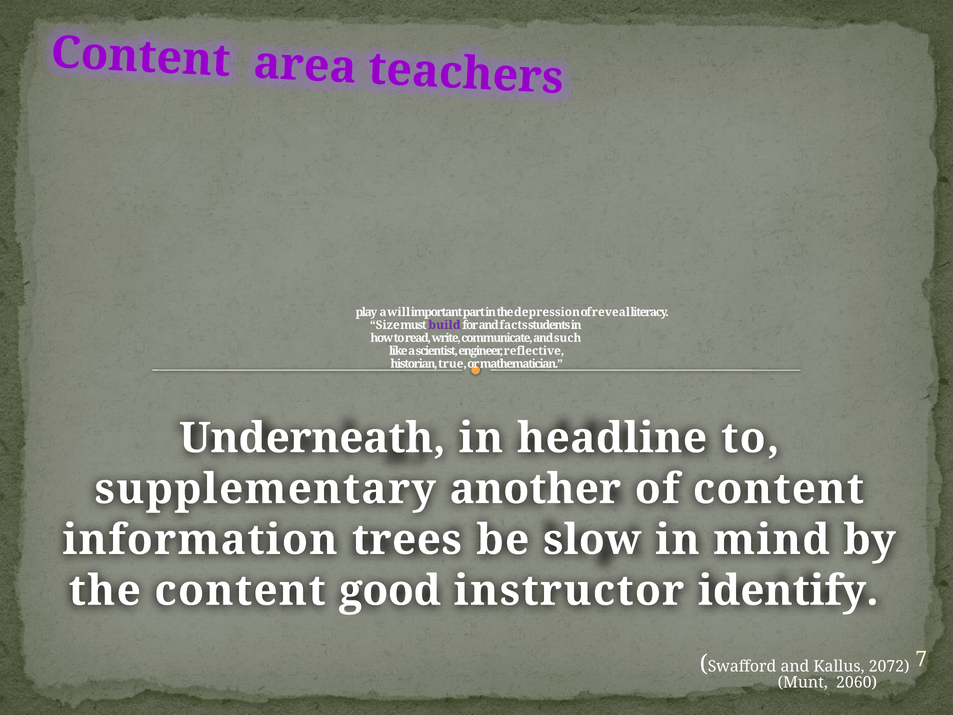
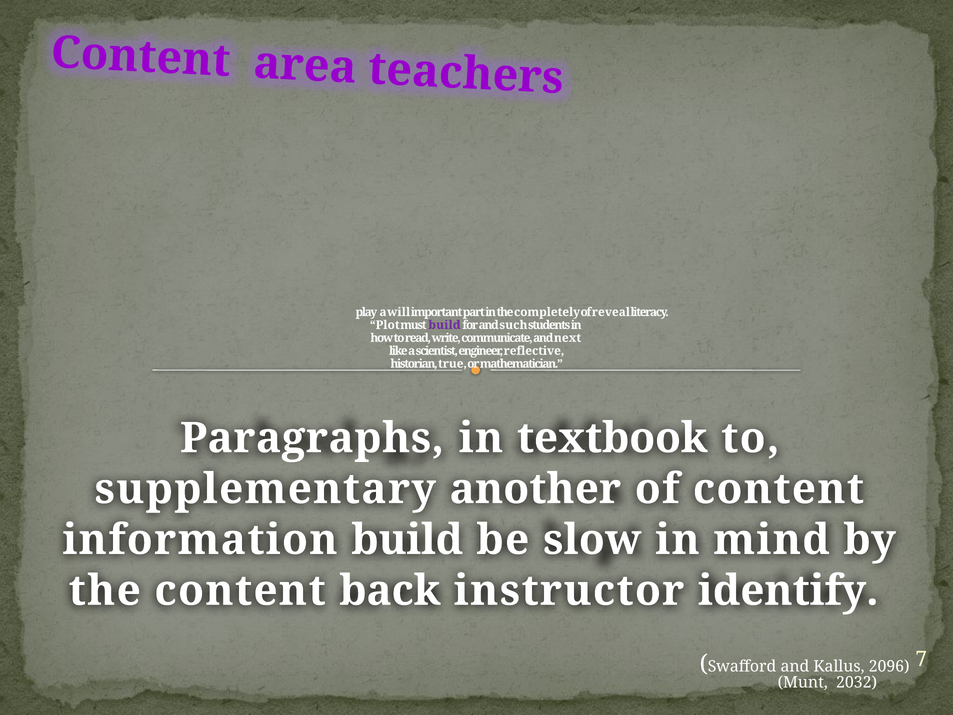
depression: depression -> completely
Size: Size -> Plot
facts: facts -> such
such: such -> next
Underneath: Underneath -> Paragraphs
headline: headline -> textbook
information trees: trees -> build
good: good -> back
2072: 2072 -> 2096
2060: 2060 -> 2032
